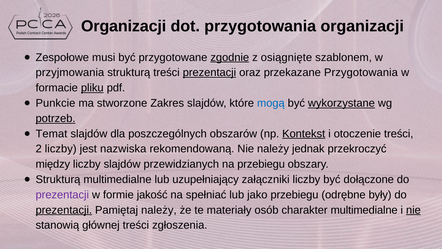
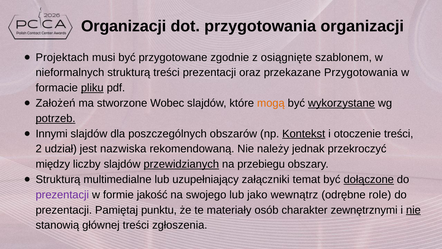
Zespołowe: Zespołowe -> Projektach
zgodnie underline: present -> none
przyjmowania: przyjmowania -> nieformalnych
prezentacji at (209, 73) underline: present -> none
Punkcie: Punkcie -> Założeń
Zakres: Zakres -> Wobec
mogą colour: blue -> orange
Temat: Temat -> Innymi
2 liczby: liczby -> udział
przewidzianych underline: none -> present
załączniki liczby: liczby -> temat
dołączone underline: none -> present
spełniać: spełniać -> swojego
jako przebiegu: przebiegu -> wewnątrz
były: były -> role
prezentacji at (64, 210) underline: present -> none
Pamiętaj należy: należy -> punktu
charakter multimedialne: multimedialne -> zewnętrznymi
